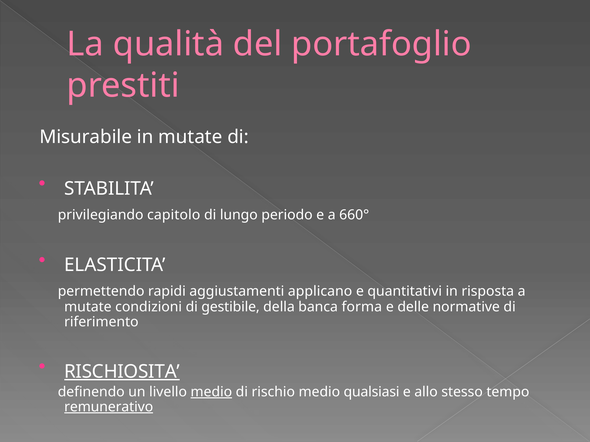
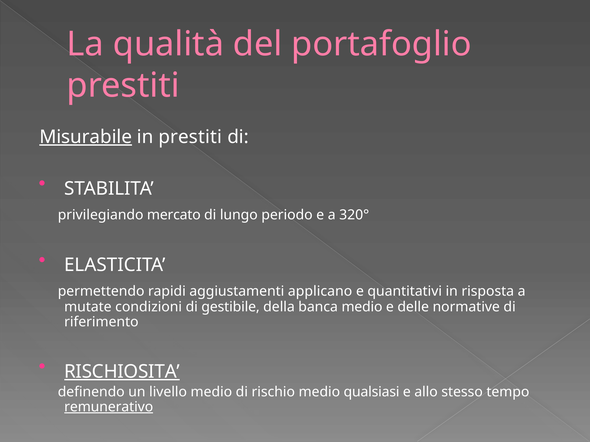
Misurabile underline: none -> present
in mutate: mutate -> prestiti
capitolo: capitolo -> mercato
660°: 660° -> 320°
banca forma: forma -> medio
medio at (211, 392) underline: present -> none
